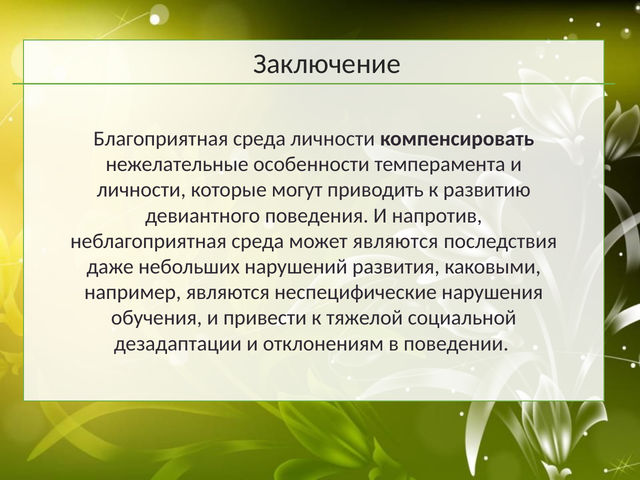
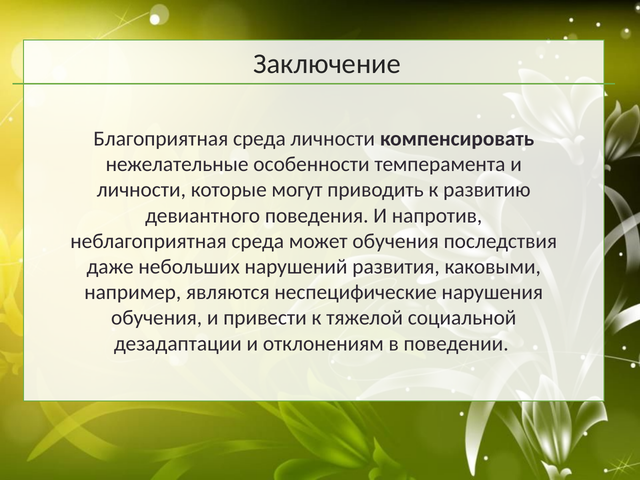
может являются: являются -> обучения
